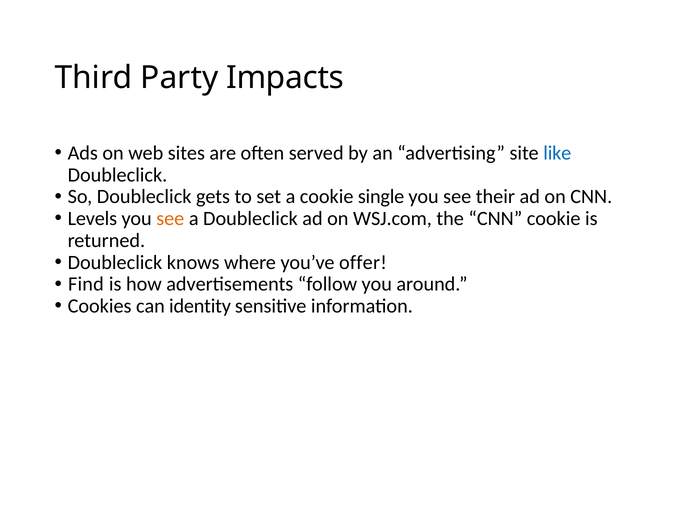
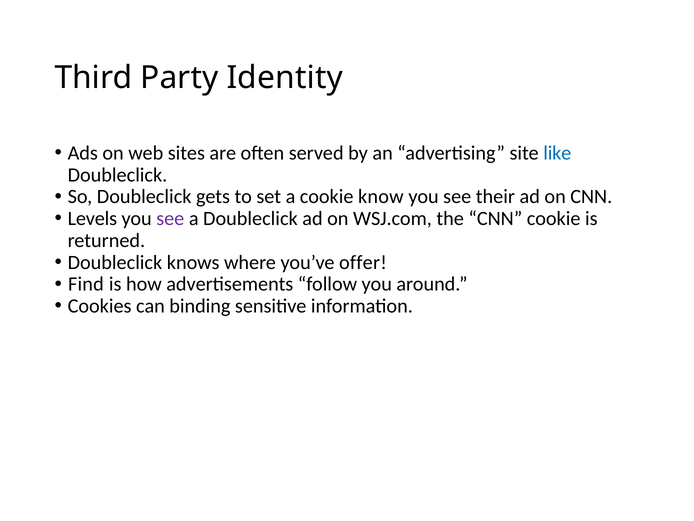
Impacts: Impacts -> Identity
single: single -> know
see at (170, 218) colour: orange -> purple
identity: identity -> binding
